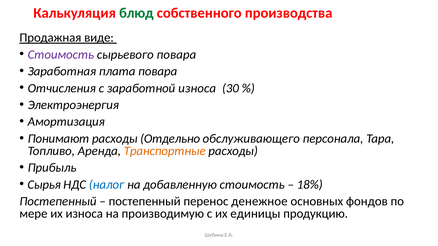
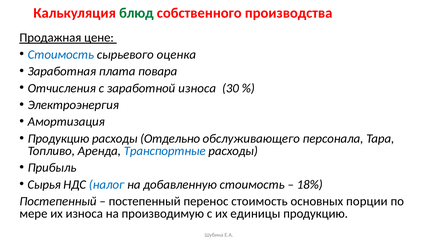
виде: виде -> цене
Стоимость at (61, 55) colour: purple -> blue
сырьевого повара: повара -> оценка
Понимают at (58, 139): Понимают -> Продукцию
Транспортные colour: orange -> blue
перенос денежное: денежное -> стоимость
фондов: фондов -> порции
